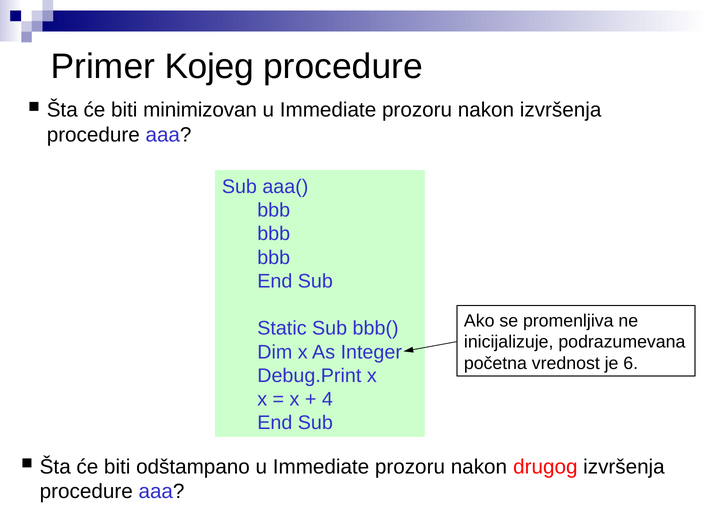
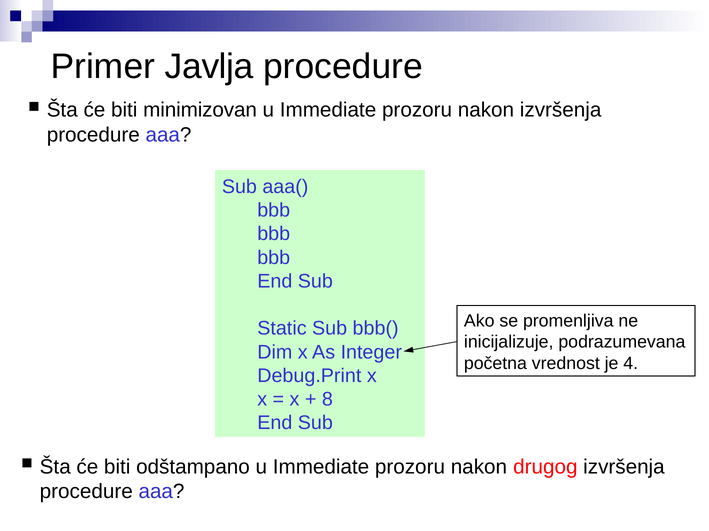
Kojeg: Kojeg -> Javlja
6: 6 -> 4
4: 4 -> 8
